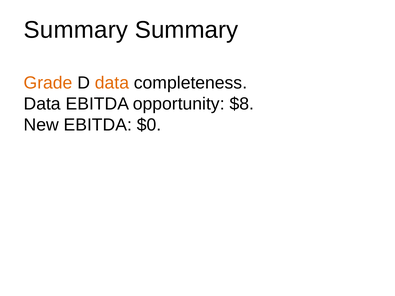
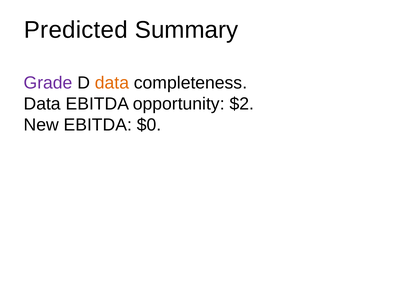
Summary at (76, 30): Summary -> Predicted
Grade colour: orange -> purple
$8: $8 -> $2
